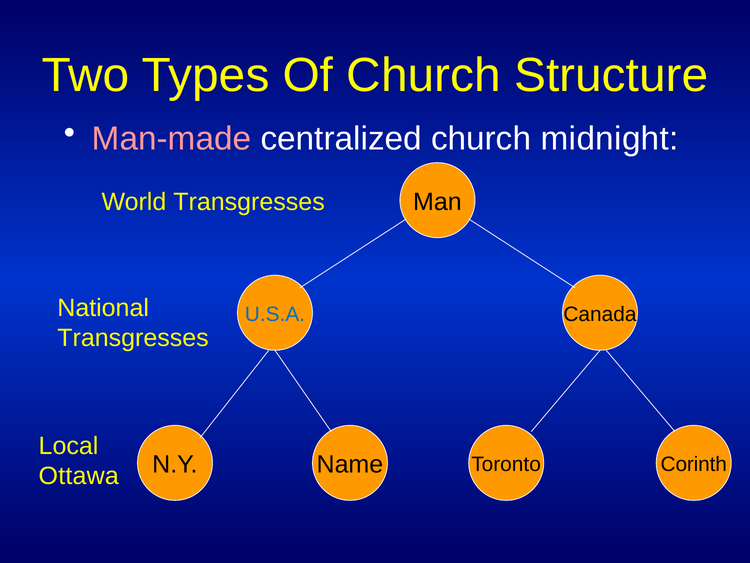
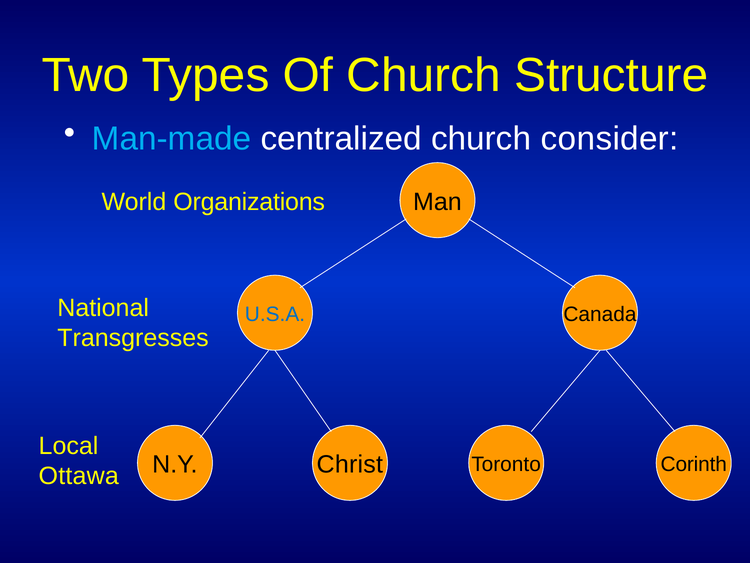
Man-made colour: pink -> light blue
midnight: midnight -> consider
World Transgresses: Transgresses -> Organizations
Name: Name -> Christ
